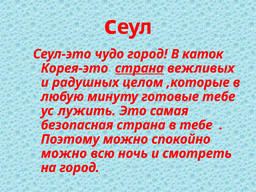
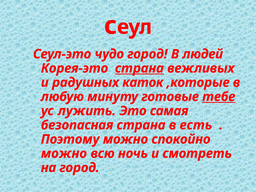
каток: каток -> людей
целом: целом -> каток
тебе at (219, 97) underline: none -> present
в тебе: тебе -> есть
